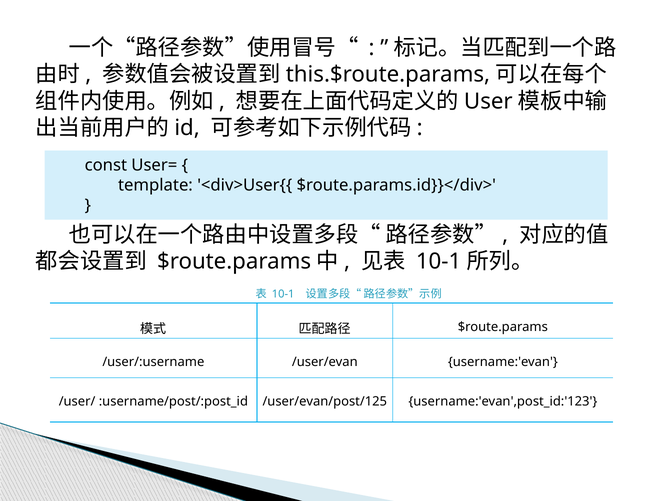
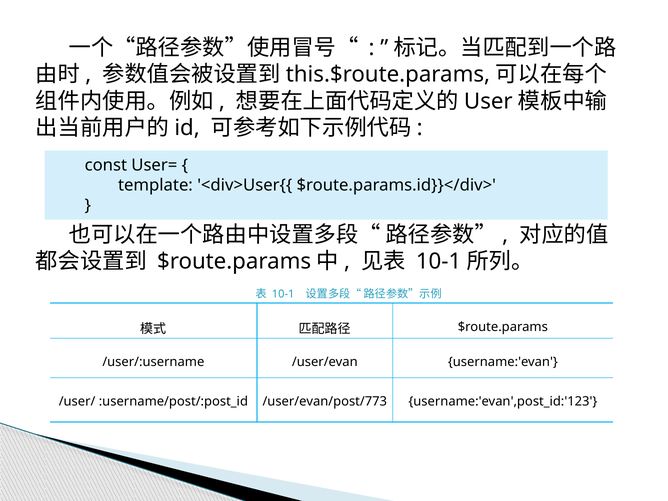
/user/evan/post/125: /user/evan/post/125 -> /user/evan/post/773
